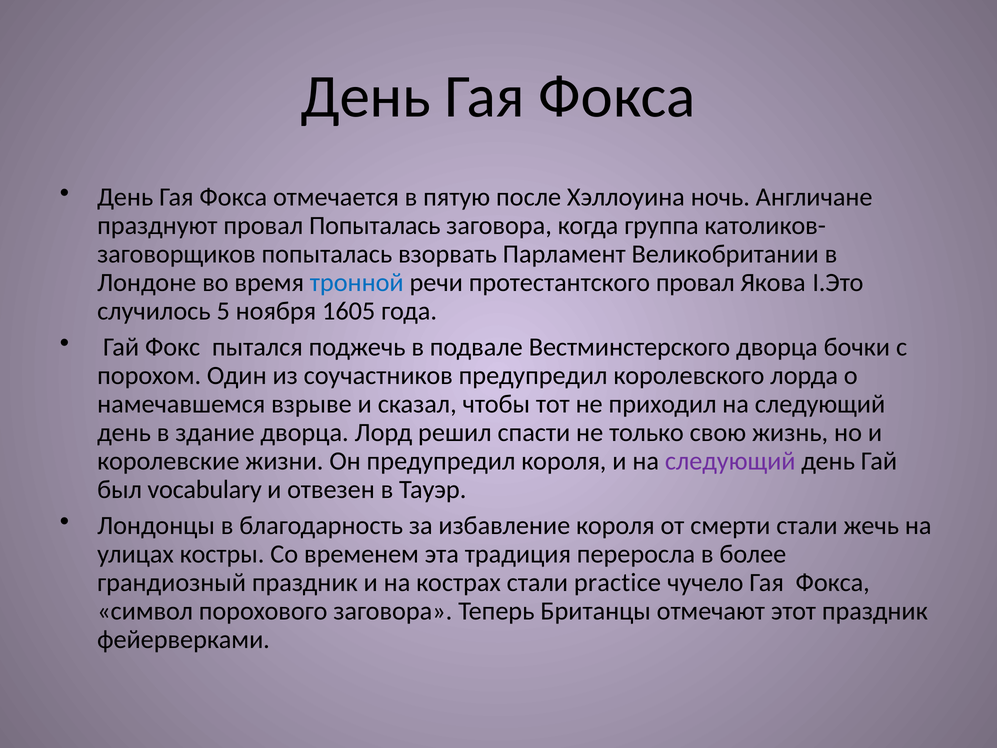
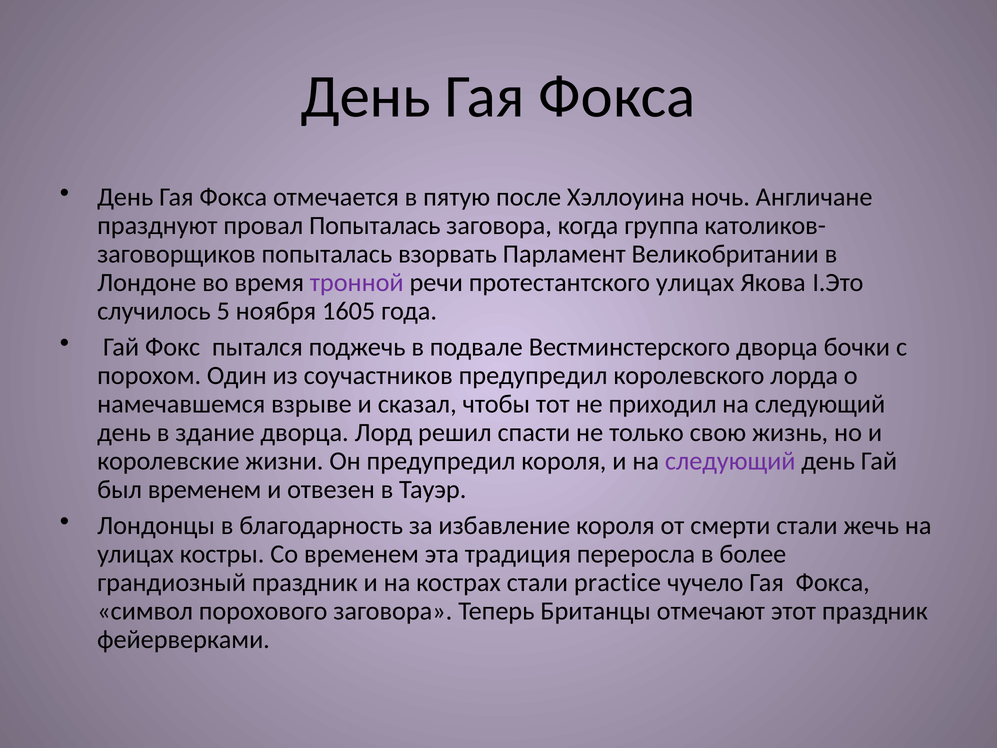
тронной colour: blue -> purple
протестантского провал: провал -> улицах
был vocabulary: vocabulary -> временем
